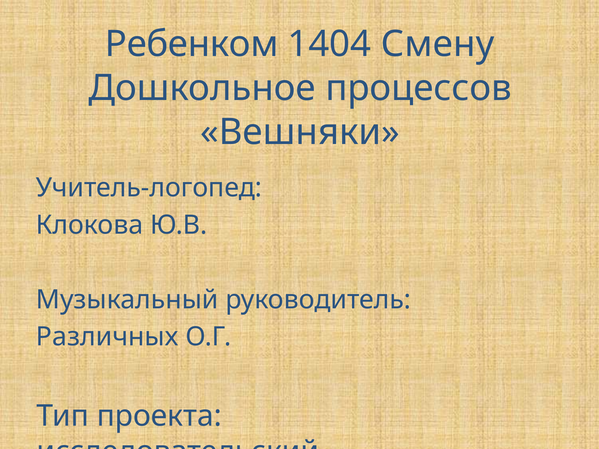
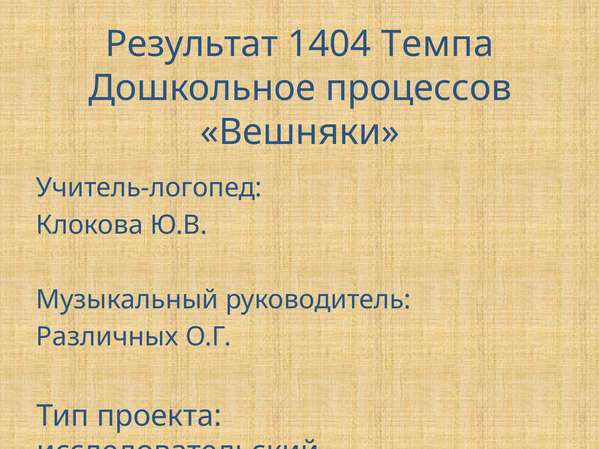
Ребенком: Ребенком -> Результат
Смену: Смену -> Темпа
